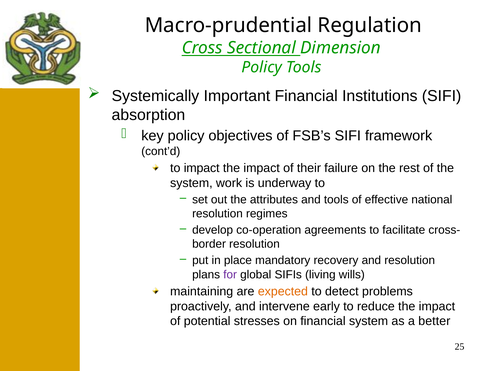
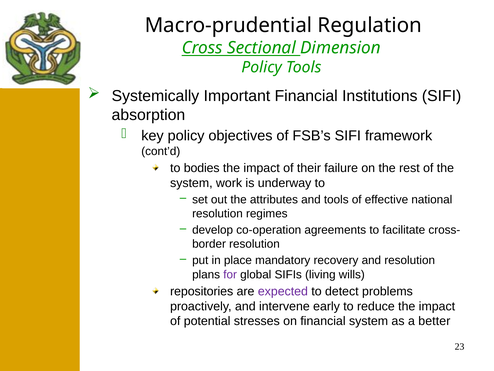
to impact: impact -> bodies
maintaining: maintaining -> repositories
expected colour: orange -> purple
25: 25 -> 23
